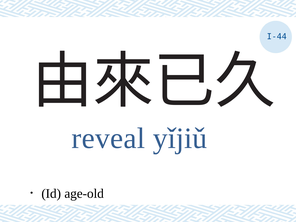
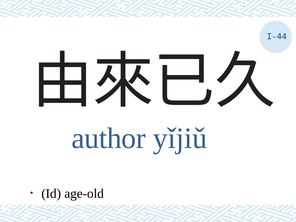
reveal: reveal -> author
